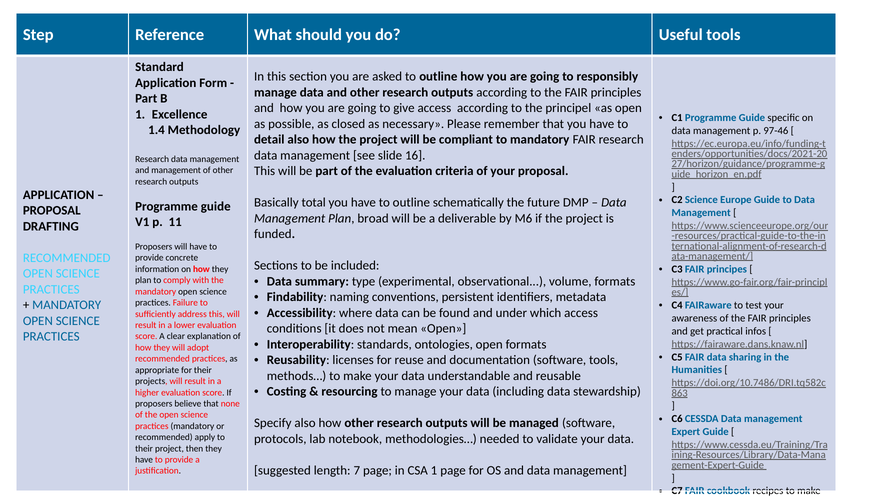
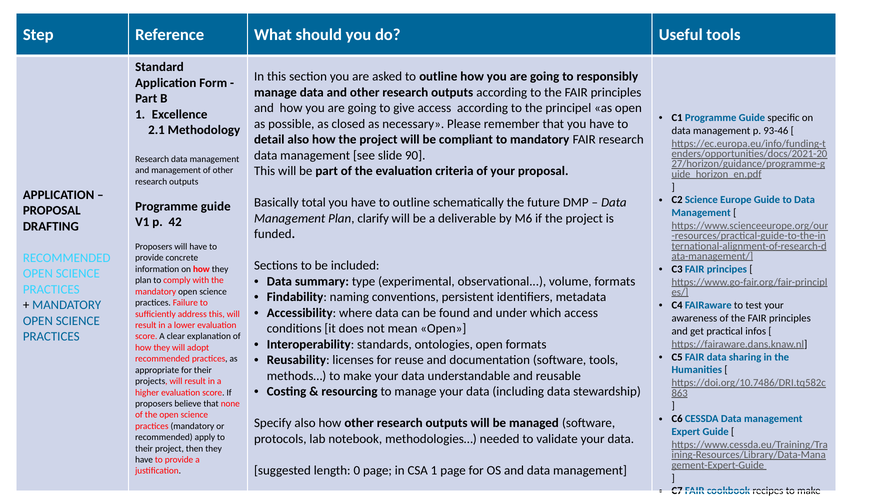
1.4: 1.4 -> 2.1
97-46: 97-46 -> 93-46
16: 16 -> 90
broad: broad -> clarify
11: 11 -> 42
7: 7 -> 0
